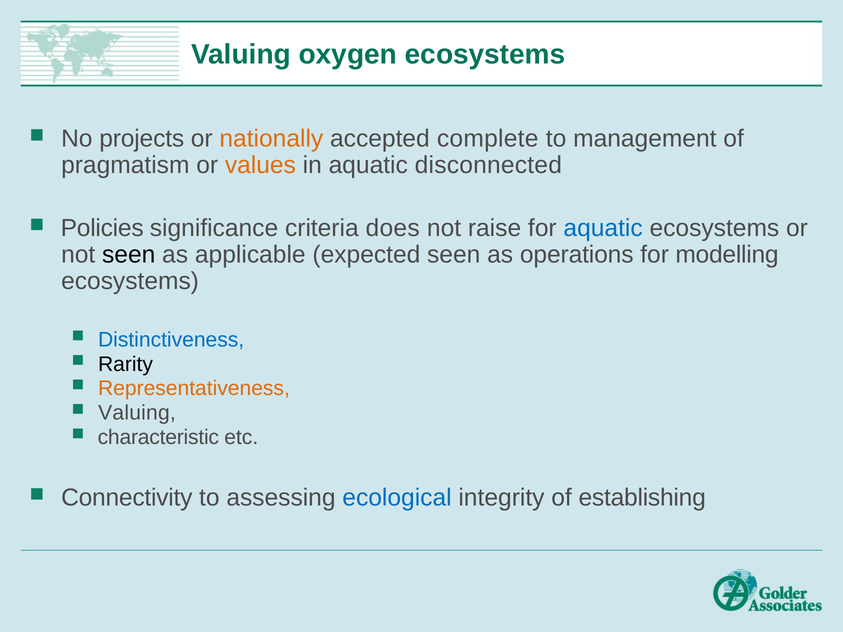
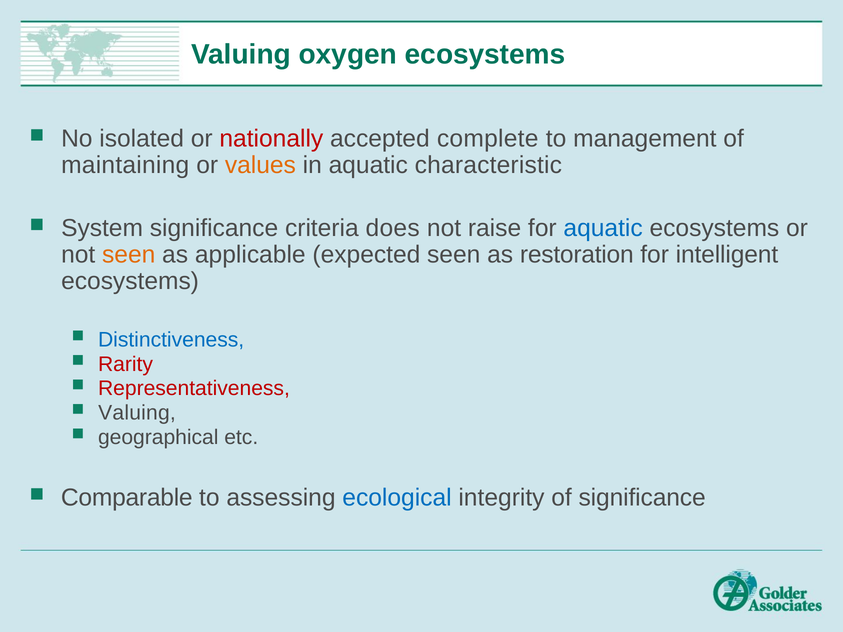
projects: projects -> isolated
nationally colour: orange -> red
pragmatism: pragmatism -> maintaining
disconnected: disconnected -> characteristic
Policies: Policies -> System
seen at (129, 255) colour: black -> orange
operations: operations -> restoration
modelling: modelling -> intelligent
Rarity colour: black -> red
Representativeness colour: orange -> red
characteristic: characteristic -> geographical
Connectivity: Connectivity -> Comparable
of establishing: establishing -> significance
